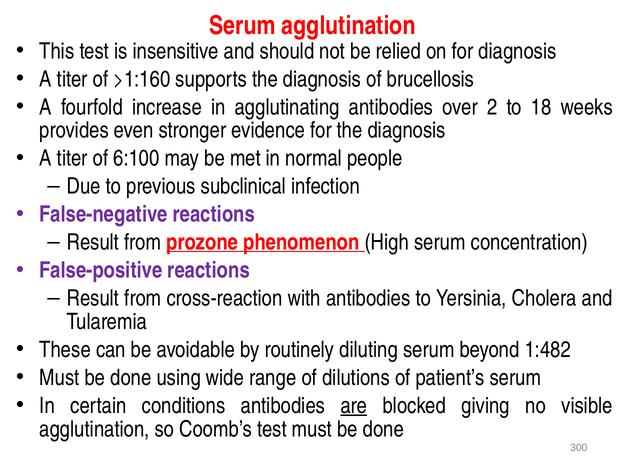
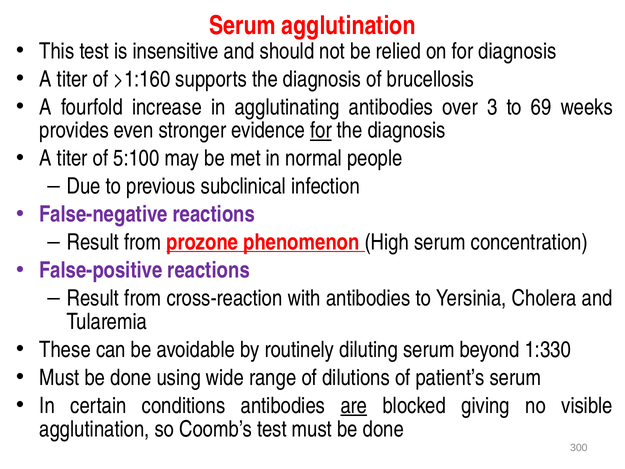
2: 2 -> 3
18: 18 -> 69
for at (321, 130) underline: none -> present
6:100: 6:100 -> 5:100
1:482: 1:482 -> 1:330
